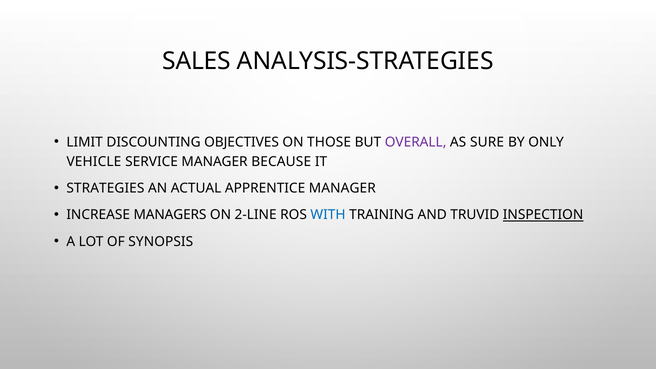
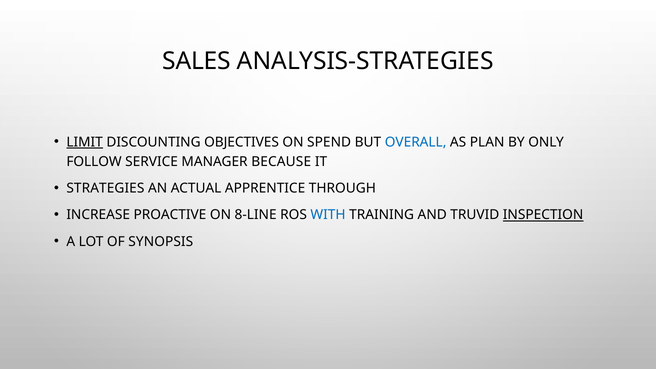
LIMIT underline: none -> present
THOSE: THOSE -> SPEND
OVERALL colour: purple -> blue
SURE: SURE -> PLAN
VEHICLE: VEHICLE -> FOLLOW
APPRENTICE MANAGER: MANAGER -> THROUGH
MANAGERS: MANAGERS -> PROACTIVE
2-LINE: 2-LINE -> 8-LINE
